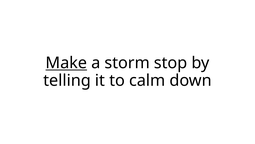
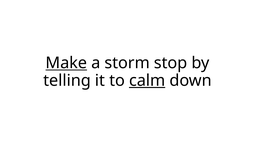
calm underline: none -> present
